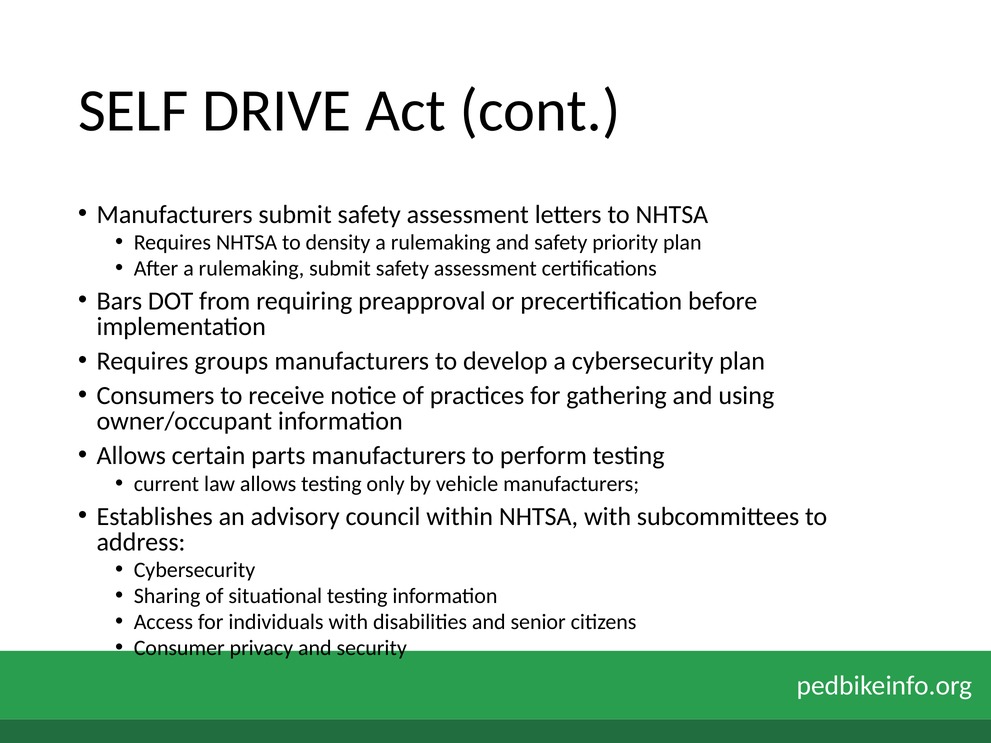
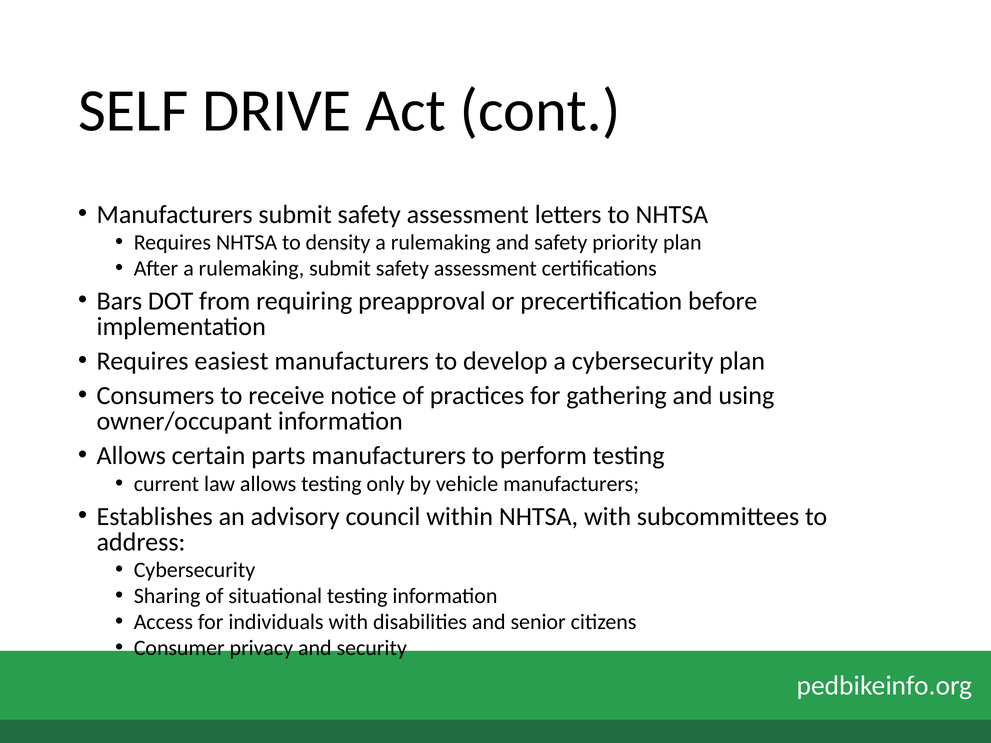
groups: groups -> easiest
